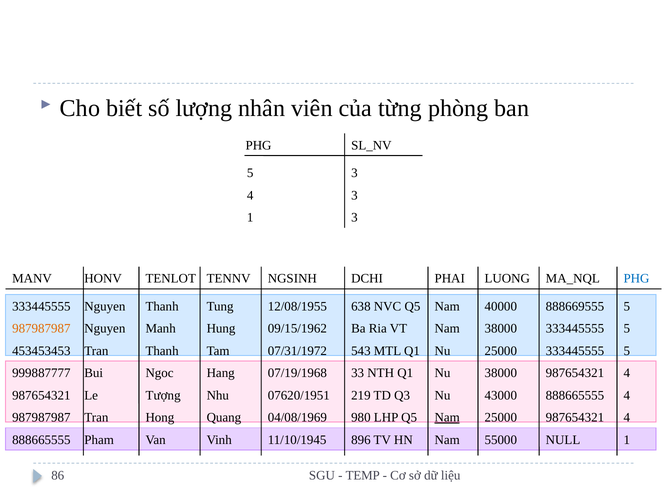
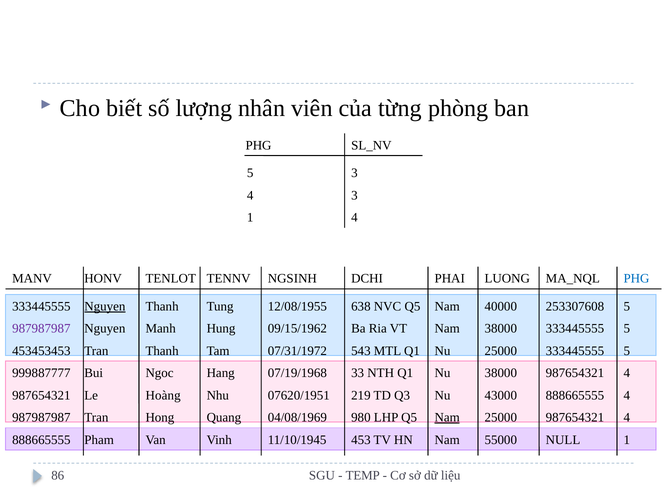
1 3: 3 -> 4
Nguyen at (105, 307) underline: none -> present
888669555: 888669555 -> 253307608
987987987 at (41, 329) colour: orange -> purple
Tượng: Tượng -> Hoàng
896: 896 -> 453
